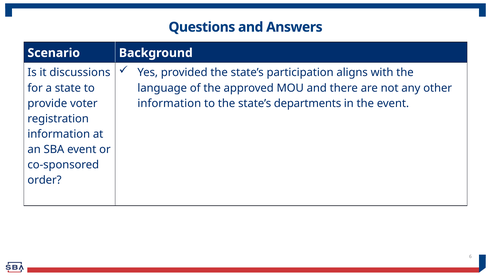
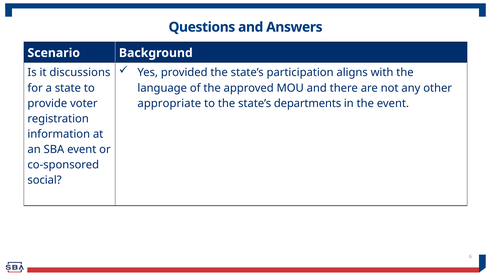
information at (169, 103): information -> appropriate
order: order -> social
